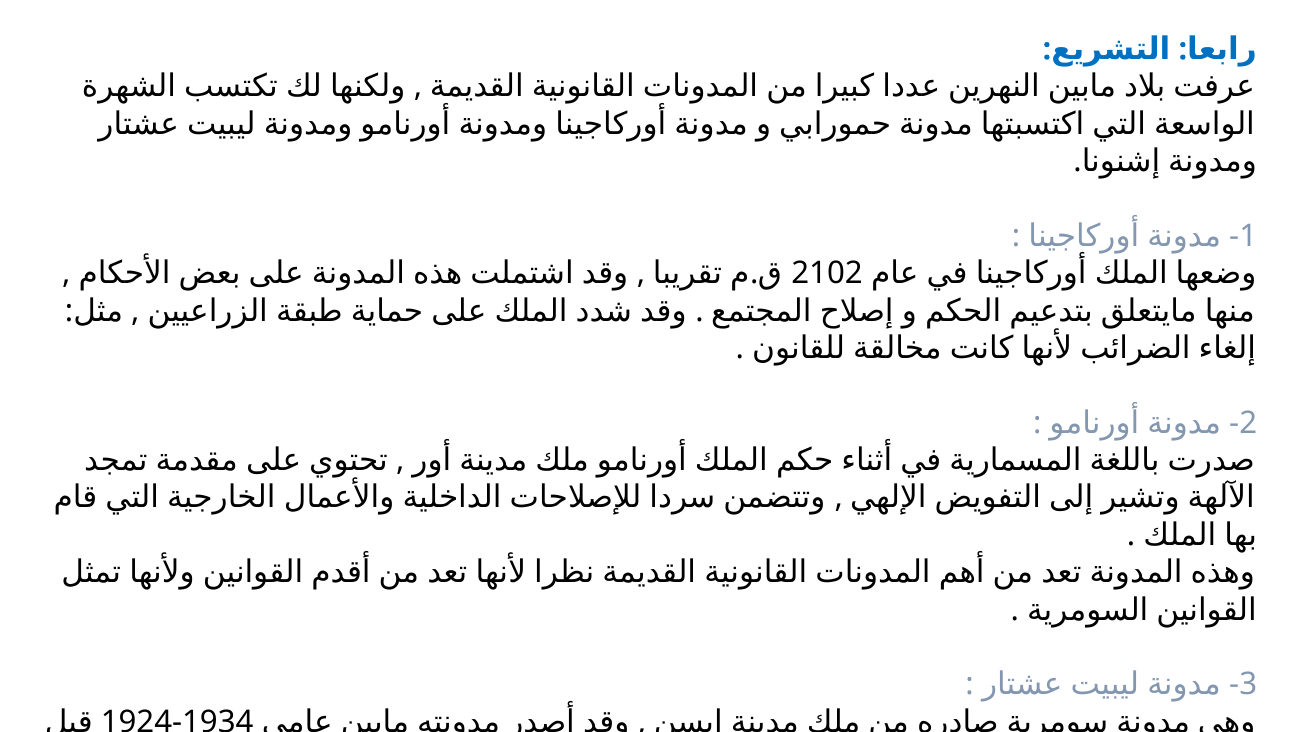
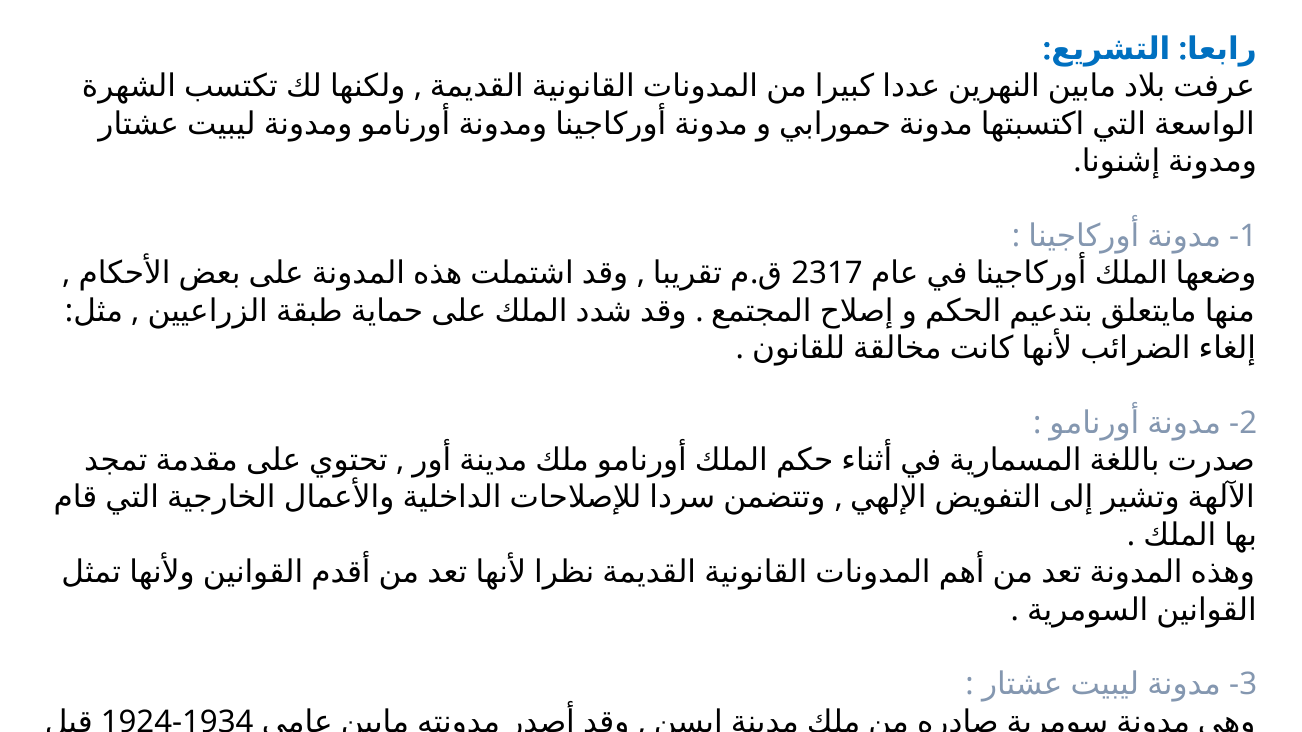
2102: 2102 -> 2317
